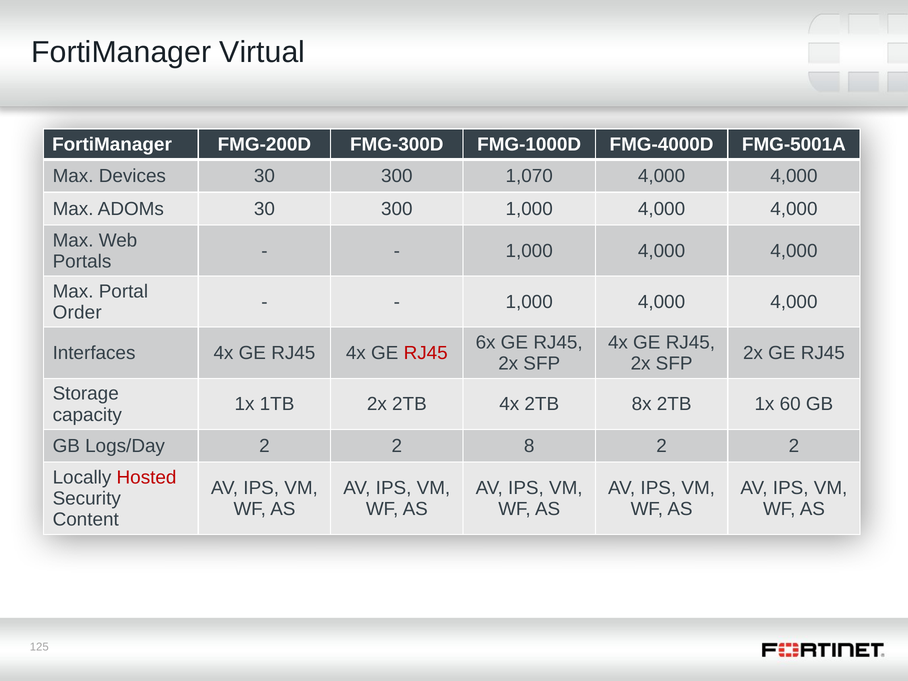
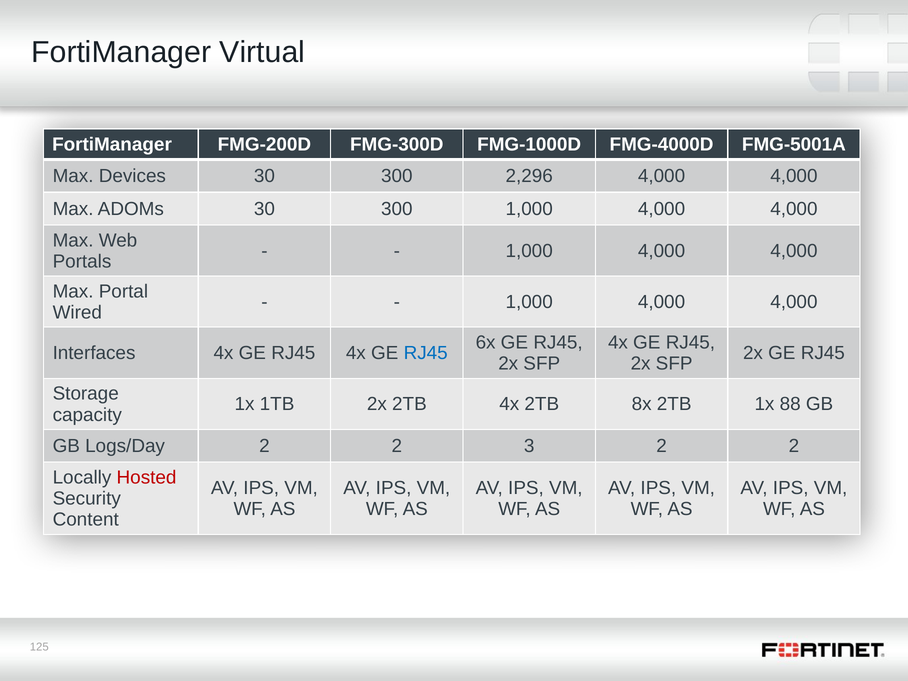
1,070: 1,070 -> 2,296
Order: Order -> Wired
RJ45 at (426, 353) colour: red -> blue
60: 60 -> 88
8: 8 -> 3
